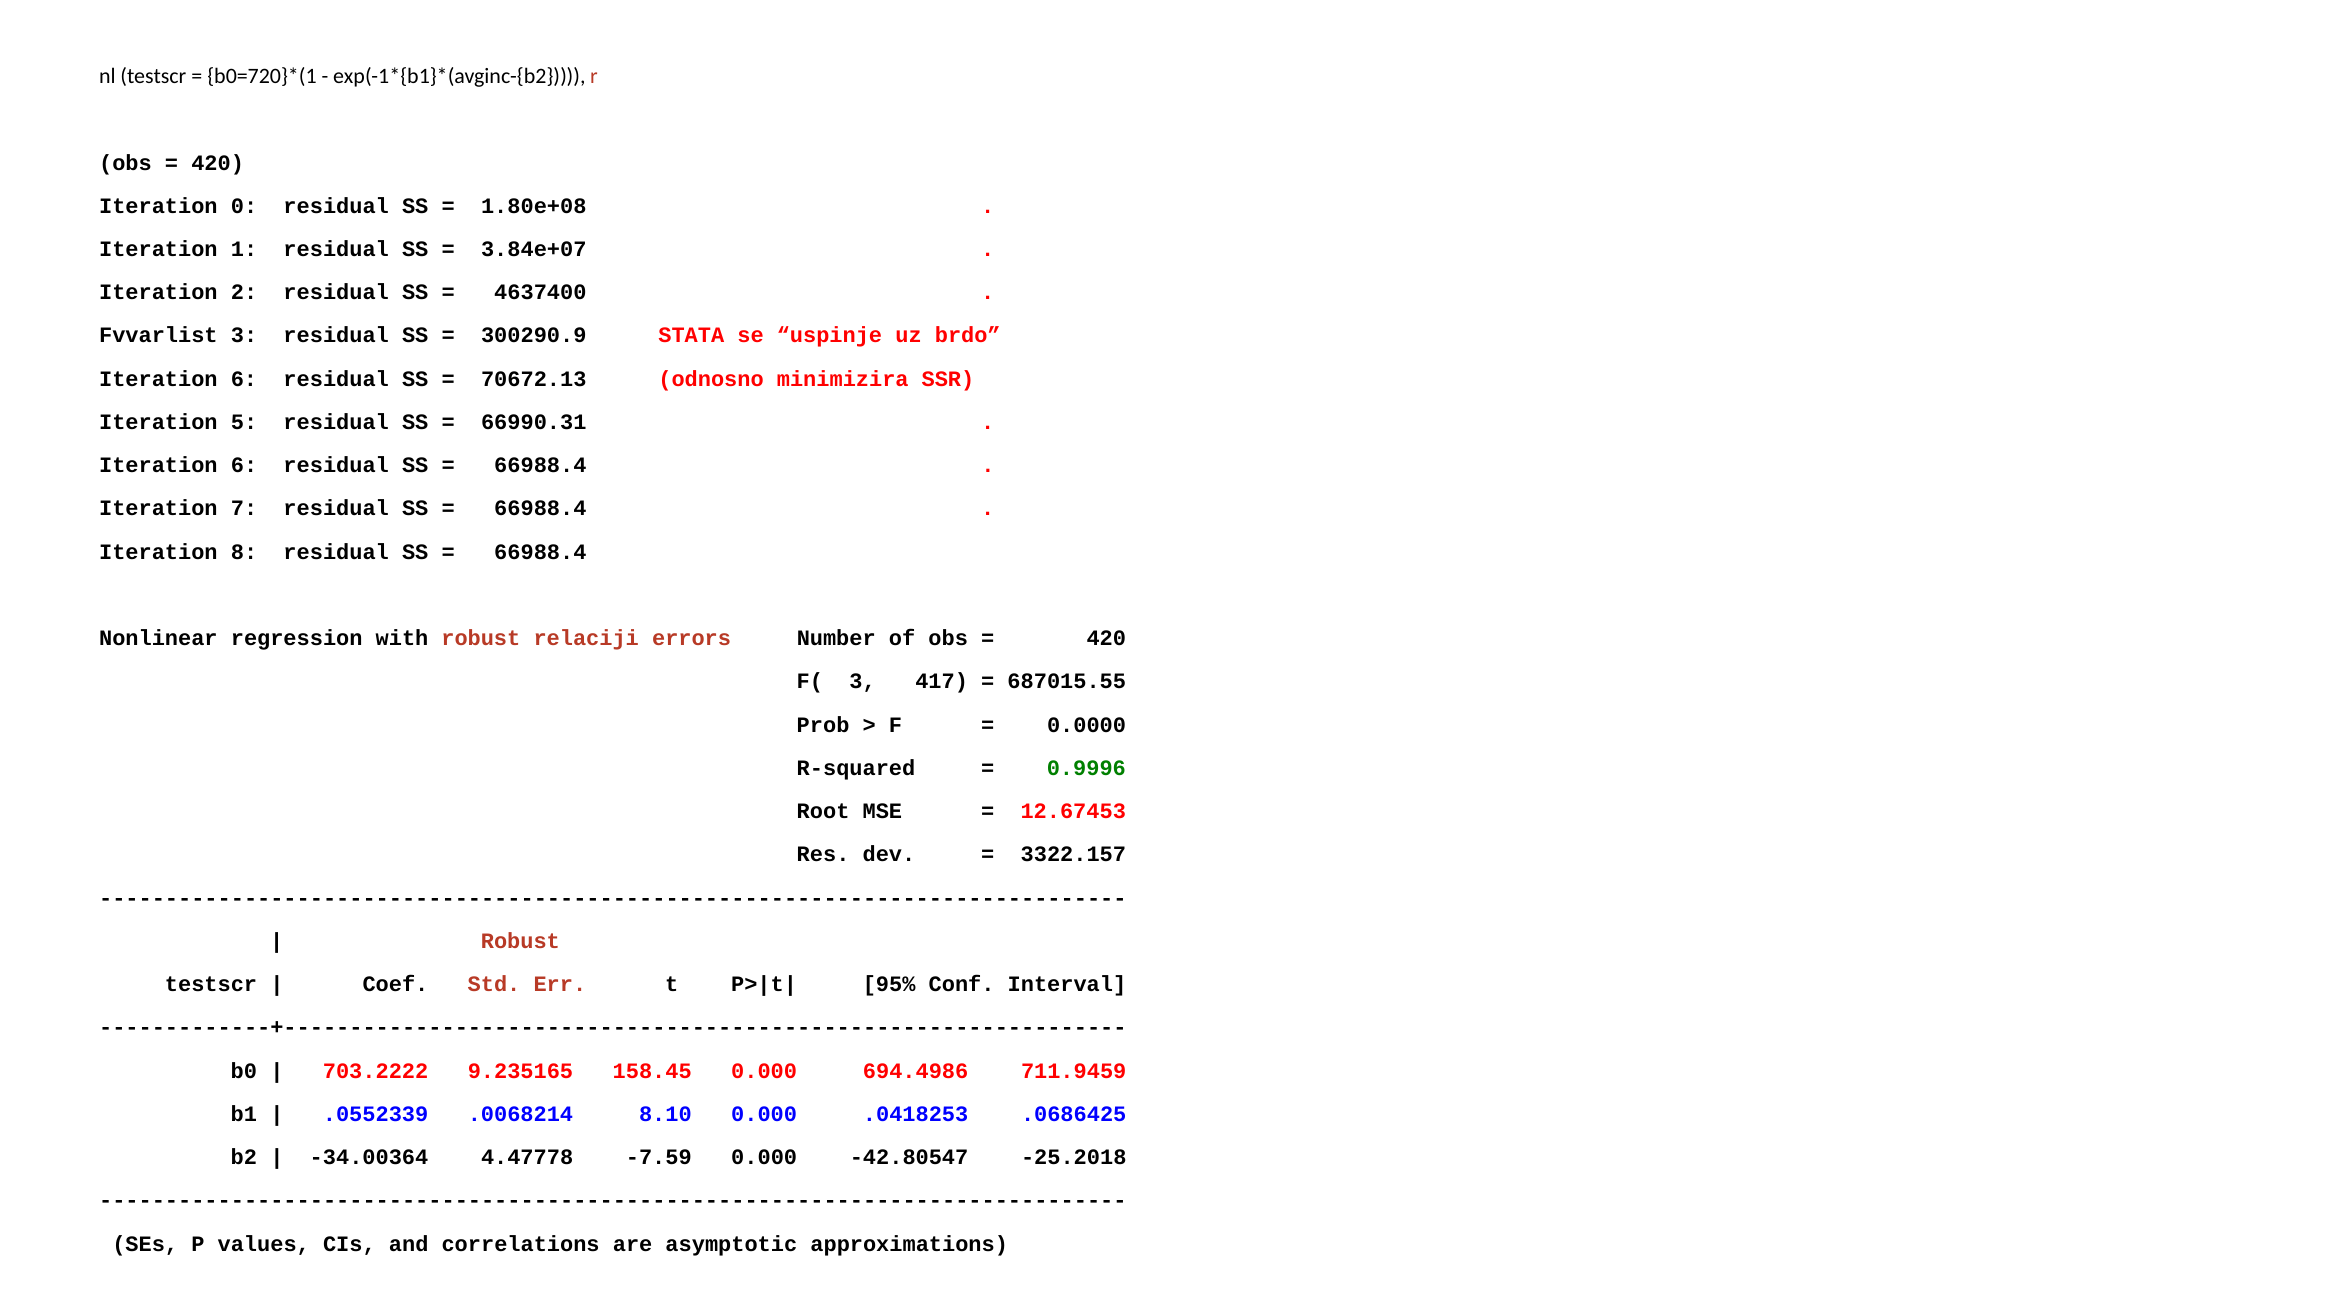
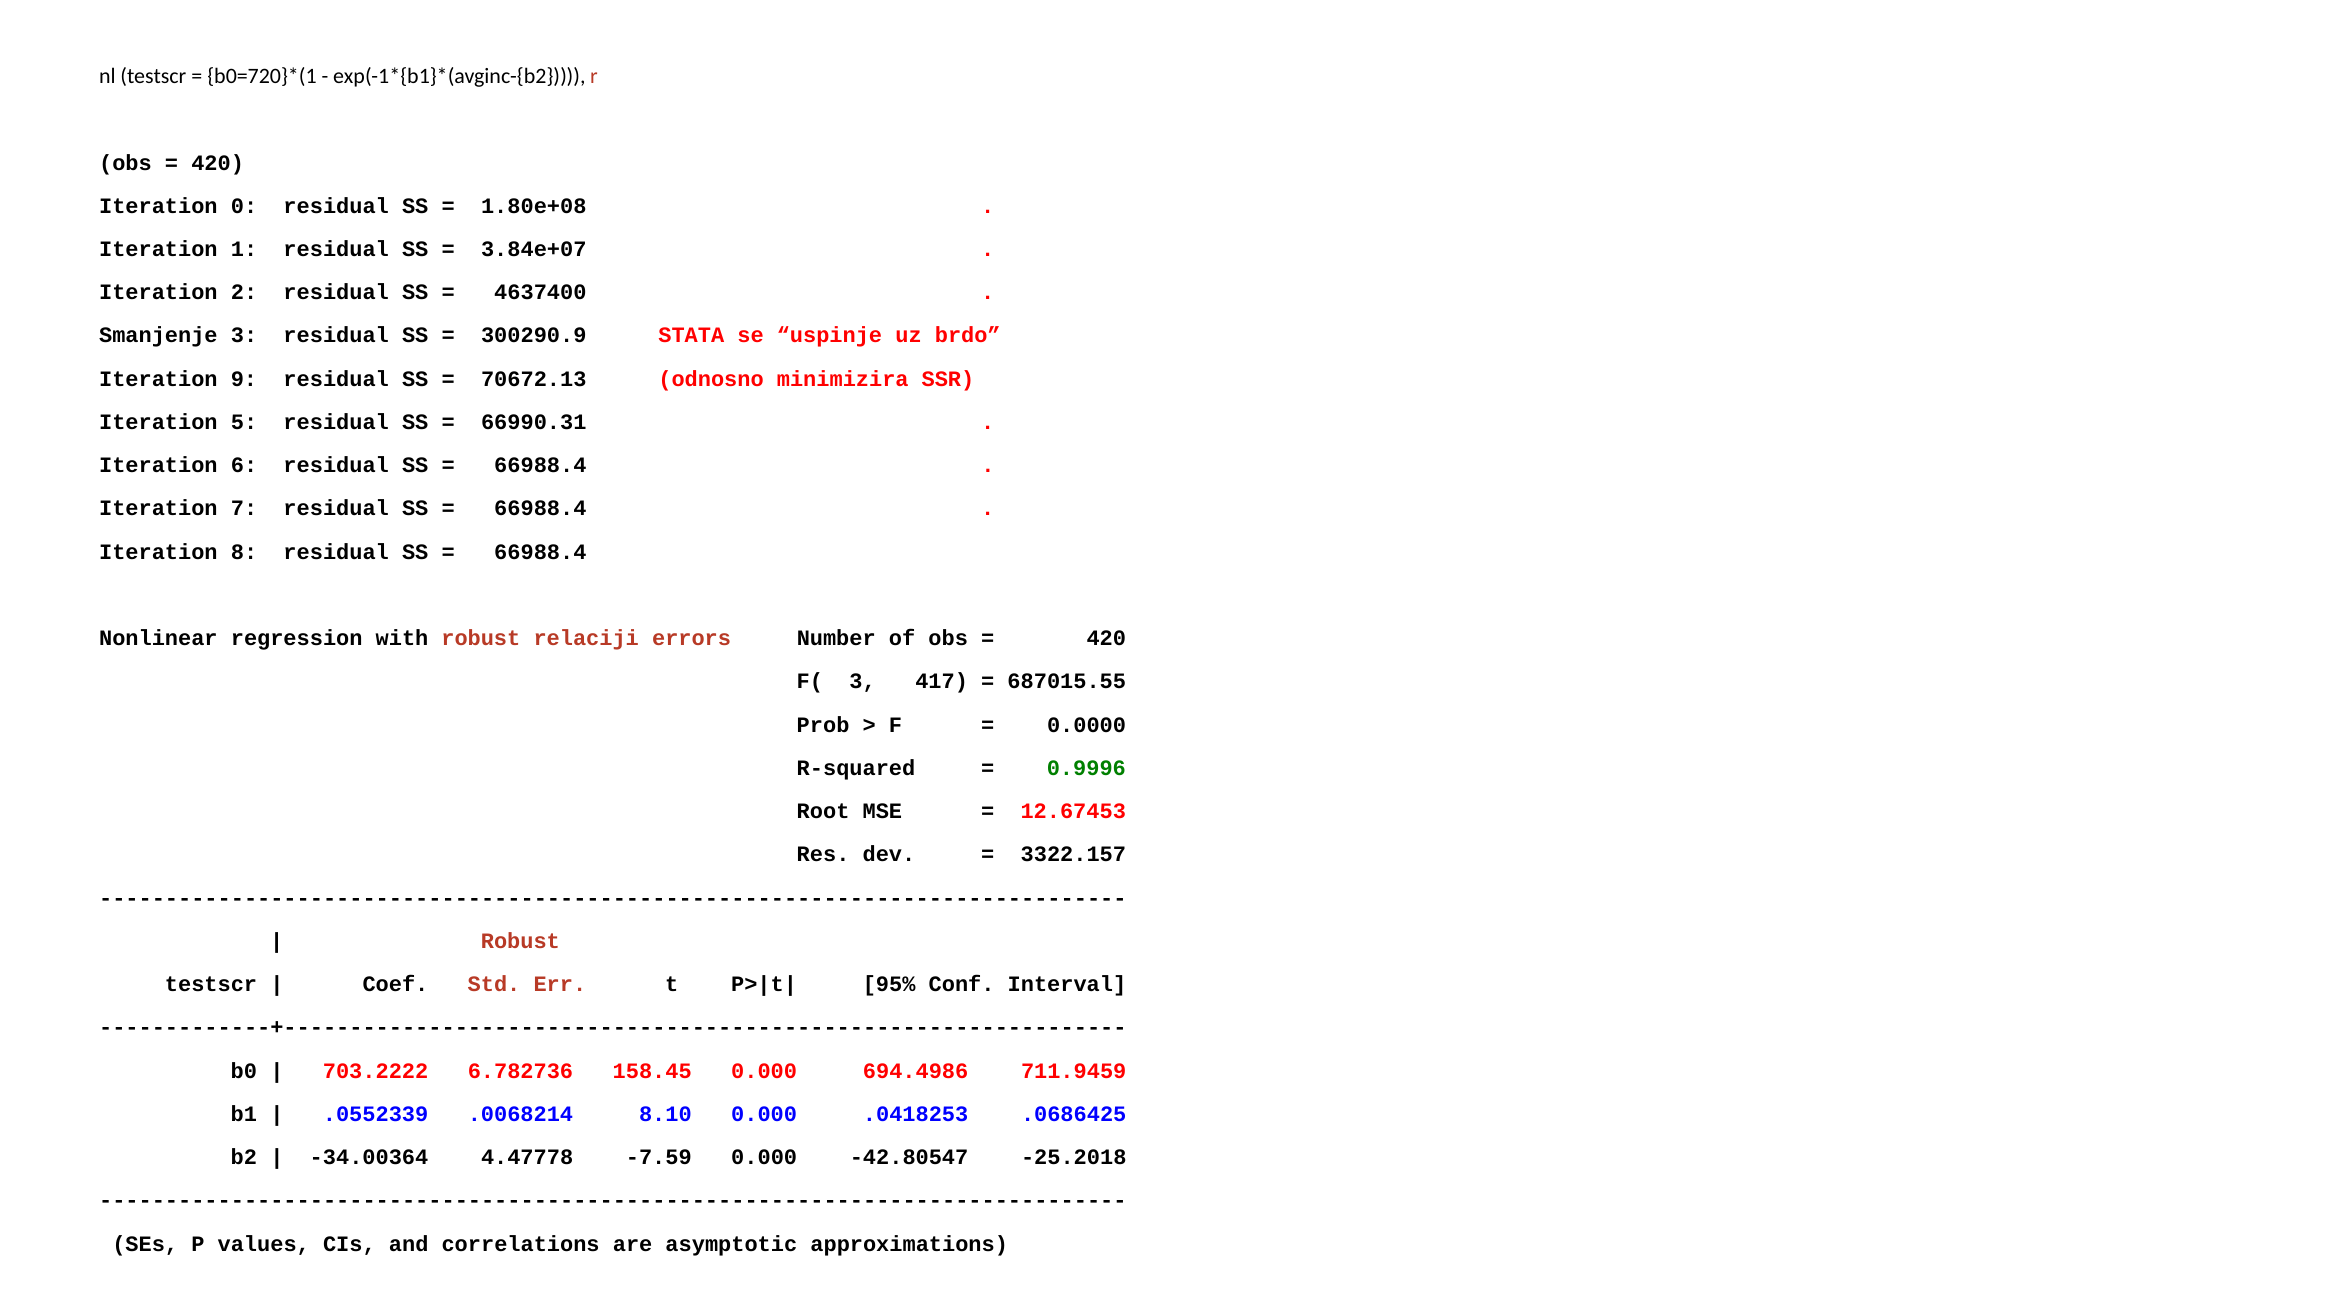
Fvvarlist: Fvvarlist -> Smanjenje
6 at (244, 379): 6 -> 9
9.235165: 9.235165 -> 6.782736
